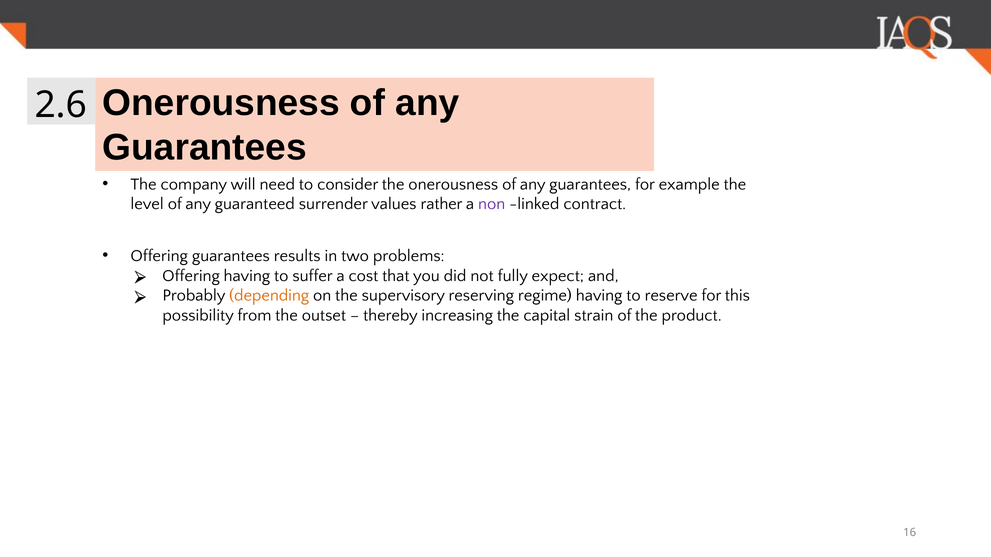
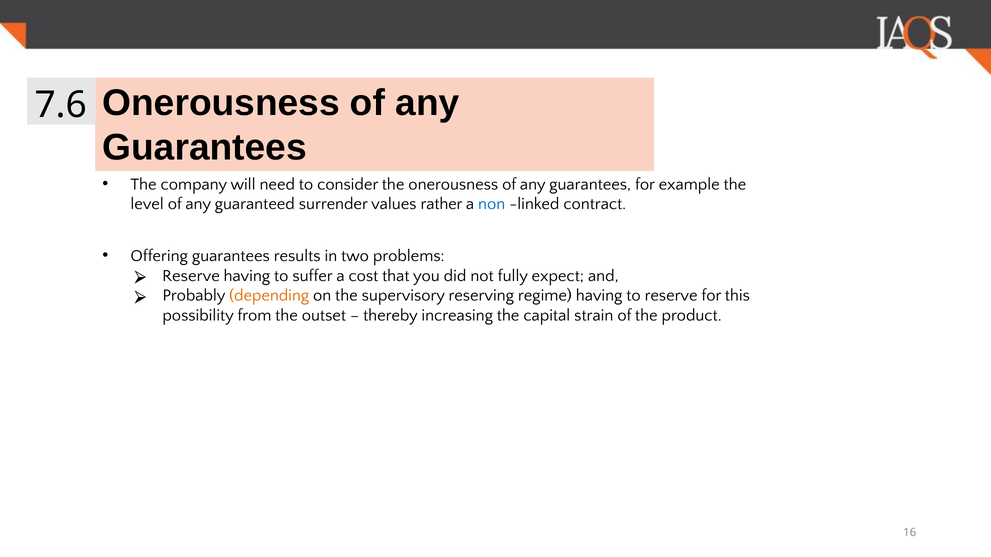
2.6: 2.6 -> 7.6
non colour: purple -> blue
Offering at (191, 276): Offering -> Reserve
